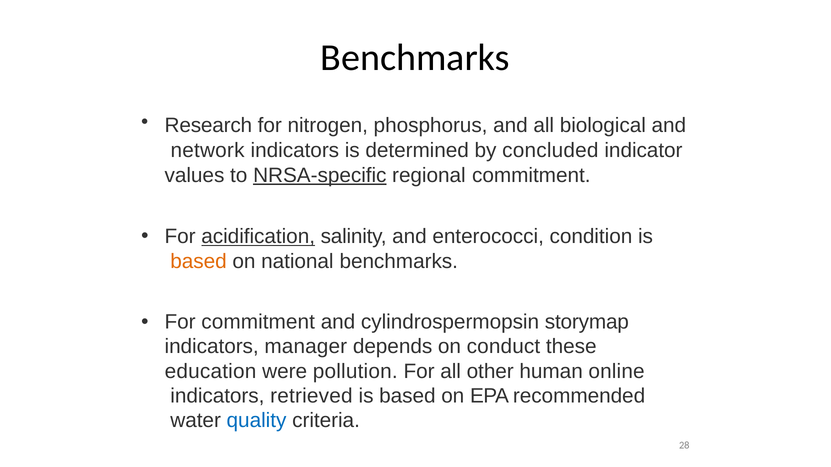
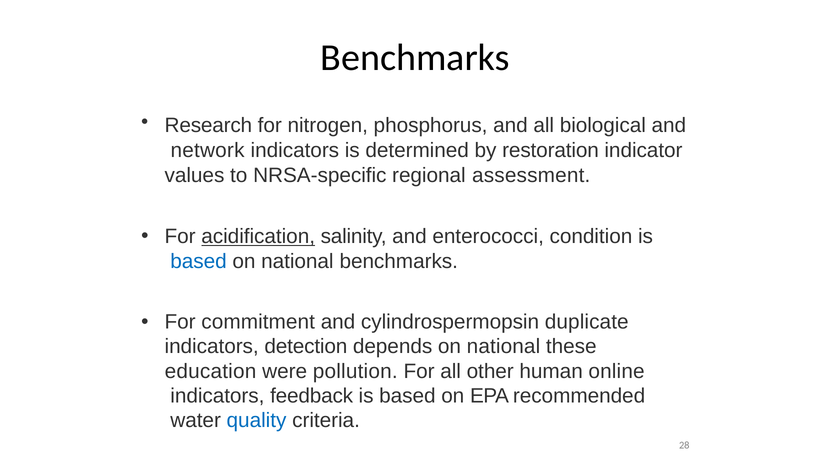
concluded: concluded -> restoration
NRSA-specific underline: present -> none
regional commitment: commitment -> assessment
based at (199, 262) colour: orange -> blue
storymap: storymap -> duplicate
manager: manager -> detection
depends on conduct: conduct -> national
retrieved: retrieved -> feedback
